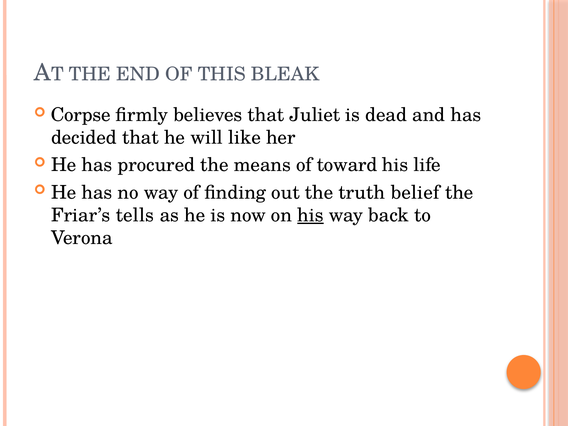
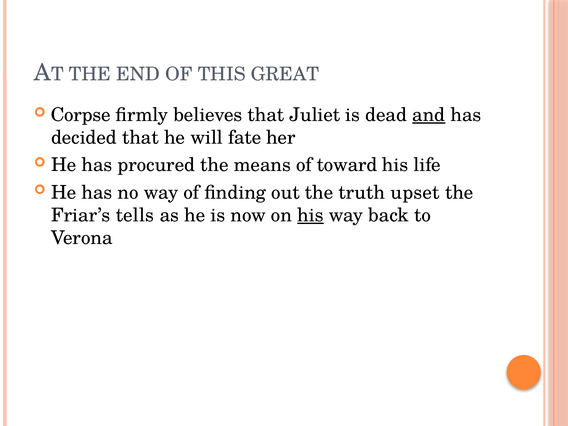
BLEAK: BLEAK -> GREAT
and underline: none -> present
like: like -> fate
belief: belief -> upset
